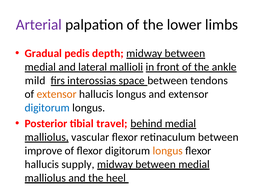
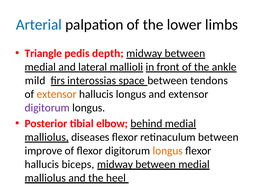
Arterial colour: purple -> blue
Gradual: Gradual -> Triangle
digitorum at (47, 107) colour: blue -> purple
travel: travel -> elbow
vascular: vascular -> diseases
supply: supply -> biceps
